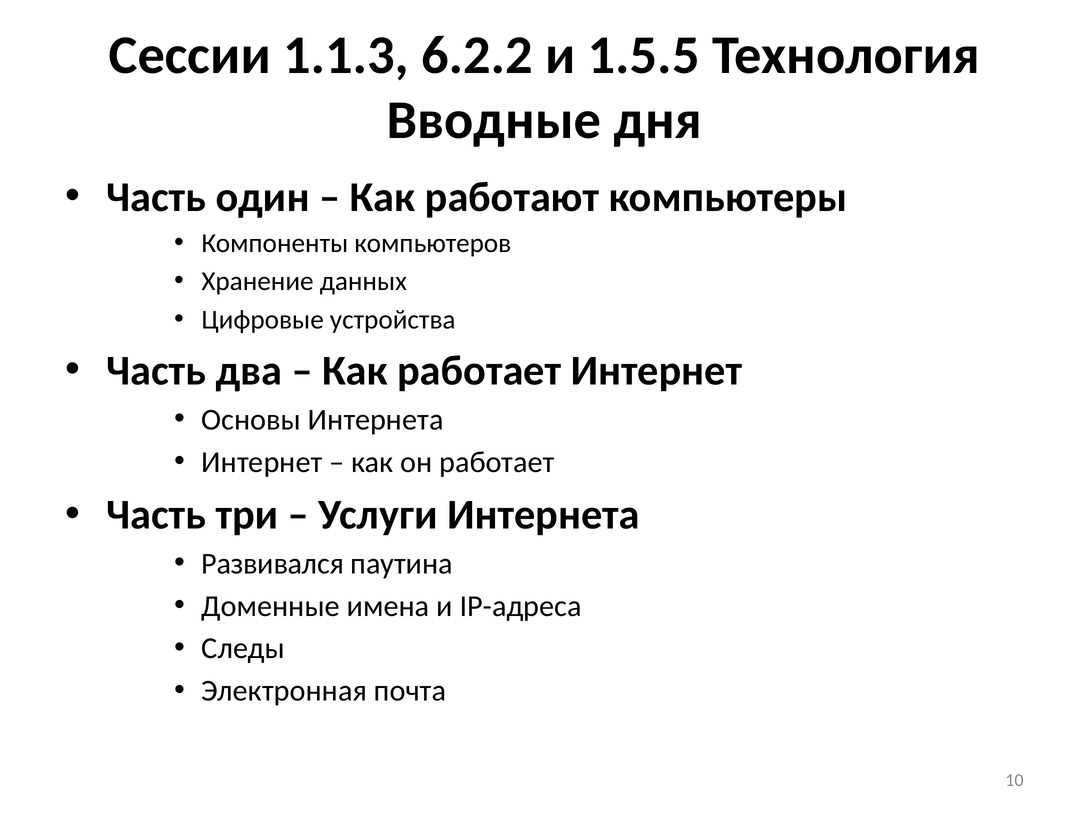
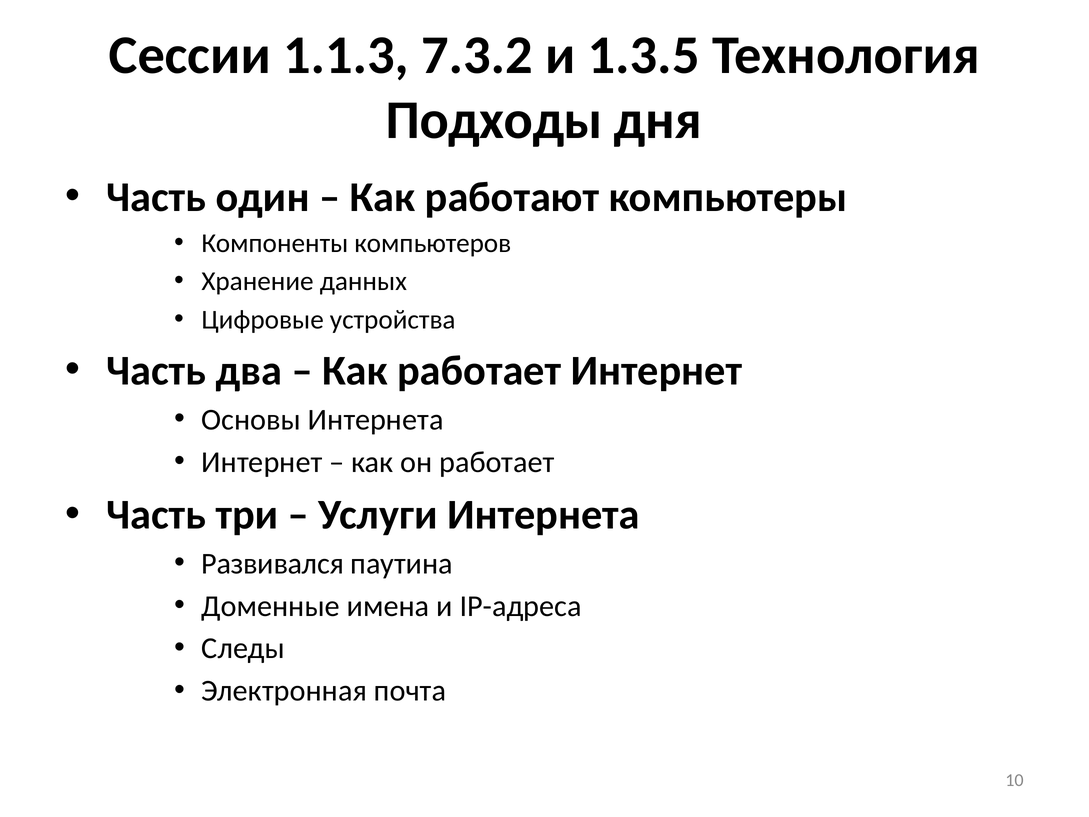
6.2.2: 6.2.2 -> 7.3.2
1.5.5: 1.5.5 -> 1.3.5
Вводные: Вводные -> Подходы
